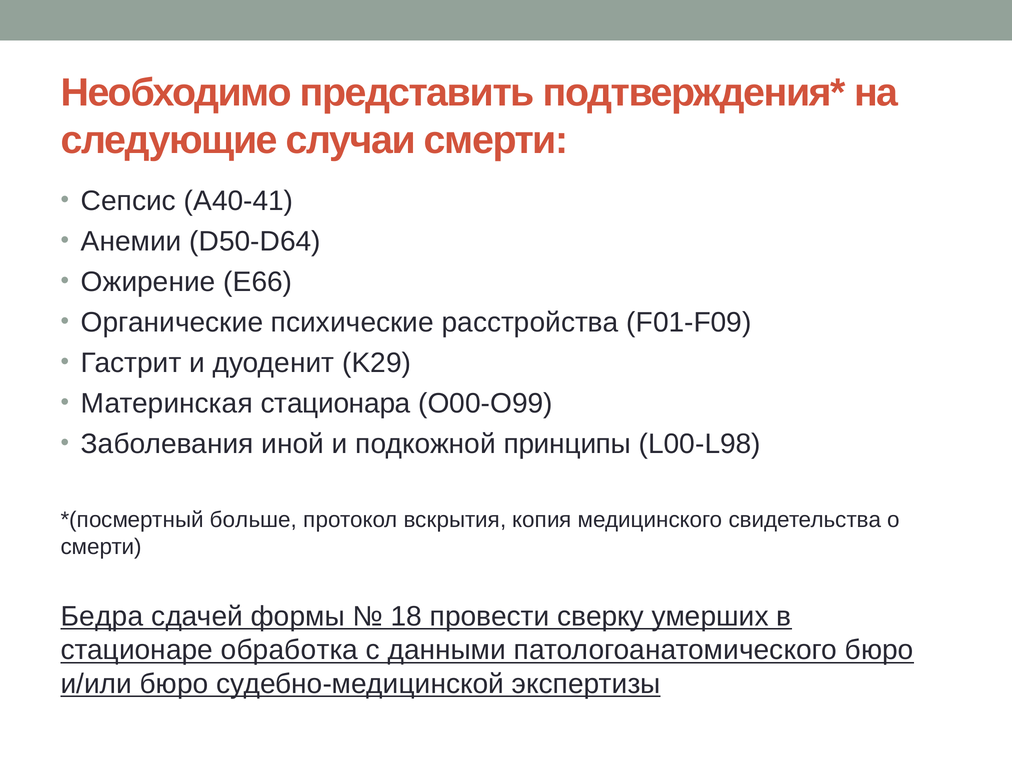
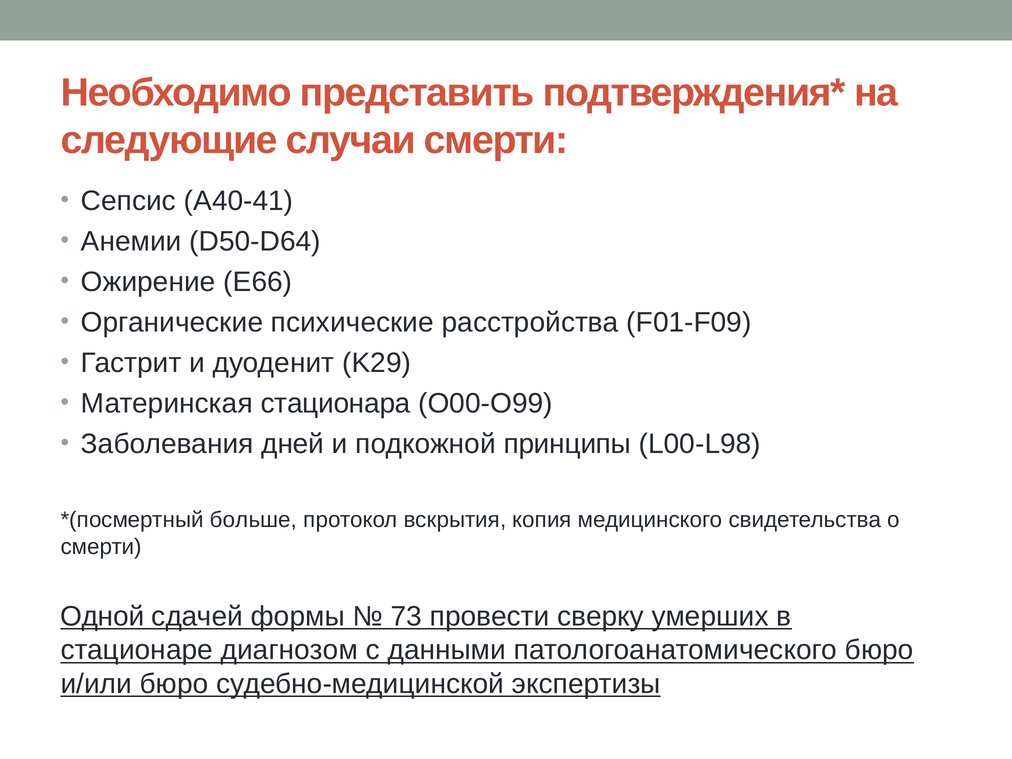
иной: иной -> дней
Бедра: Бедра -> Одной
18: 18 -> 73
обработка: обработка -> диагнозом
